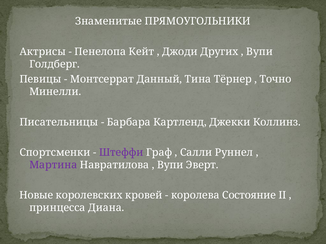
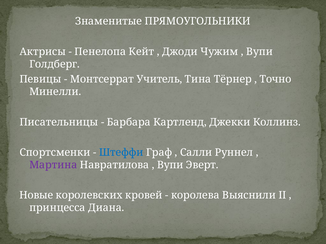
Других: Других -> Чужим
Данный: Данный -> Учитель
Штеффи colour: purple -> blue
Состояние: Состояние -> Выяснили
